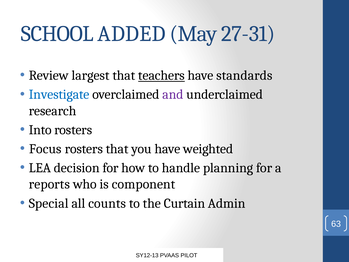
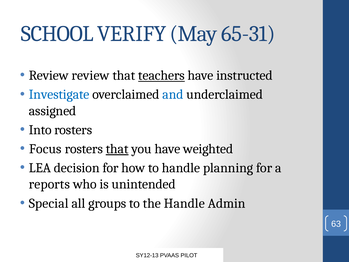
ADDED: ADDED -> VERIFY
27-31: 27-31 -> 65-31
Review largest: largest -> review
standards: standards -> instructed
and colour: purple -> blue
research: research -> assigned
that at (117, 149) underline: none -> present
component: component -> unintended
counts: counts -> groups
the Curtain: Curtain -> Handle
